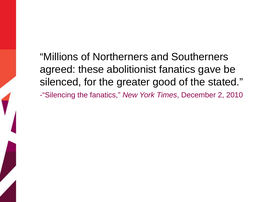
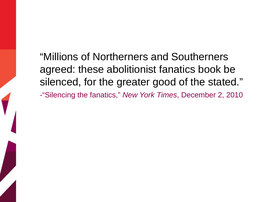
gave: gave -> book
